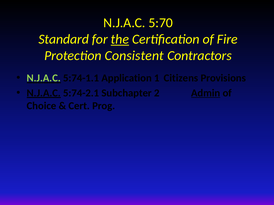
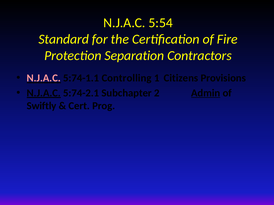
5:70: 5:70 -> 5:54
the underline: present -> none
Consistent: Consistent -> Separation
N.J.A.C at (44, 78) colour: light green -> pink
Application: Application -> Controlling
Choice: Choice -> Swiftly
